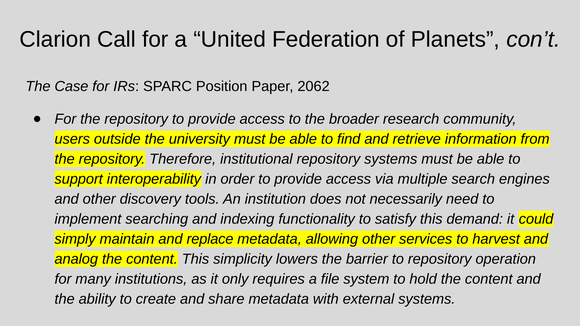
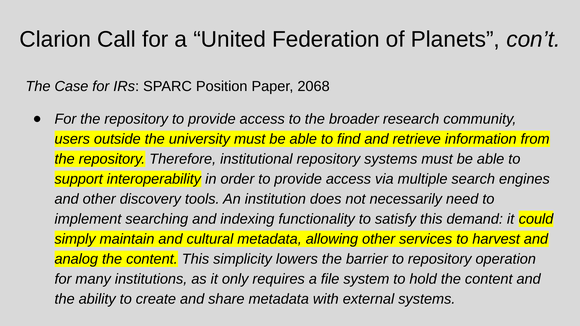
2062: 2062 -> 2068
replace: replace -> cultural
